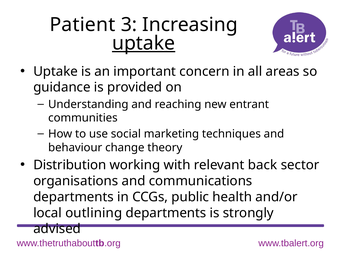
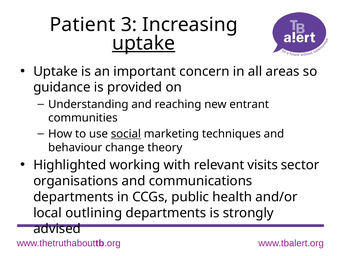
social underline: none -> present
Distribution: Distribution -> Highlighted
back: back -> visits
